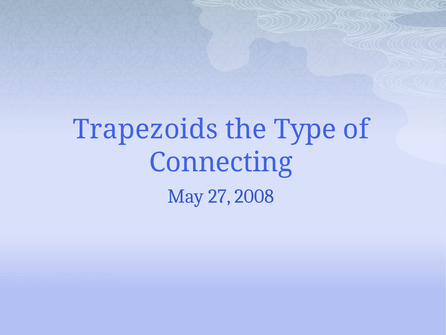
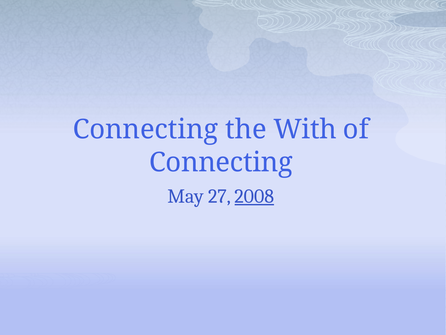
Trapezoids at (145, 129): Trapezoids -> Connecting
Type: Type -> With
2008 underline: none -> present
